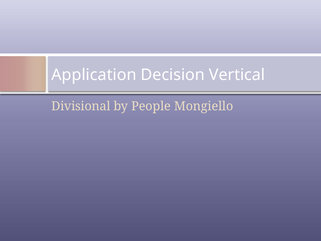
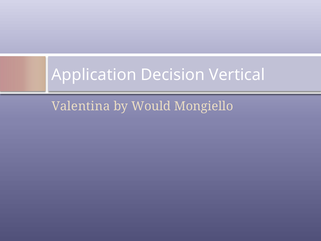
Divisional: Divisional -> Valentina
People: People -> Would
